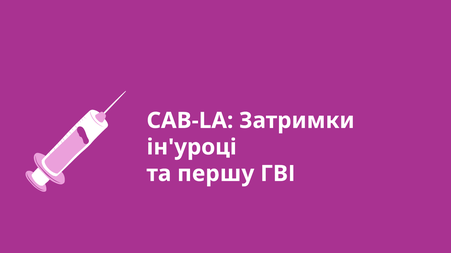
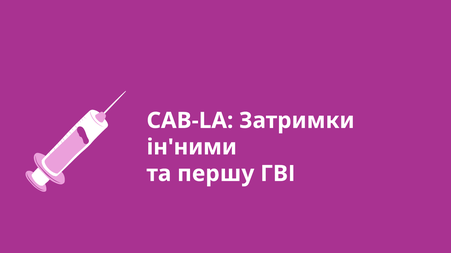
ін'уроці: ін'уроці -> ін'ними
